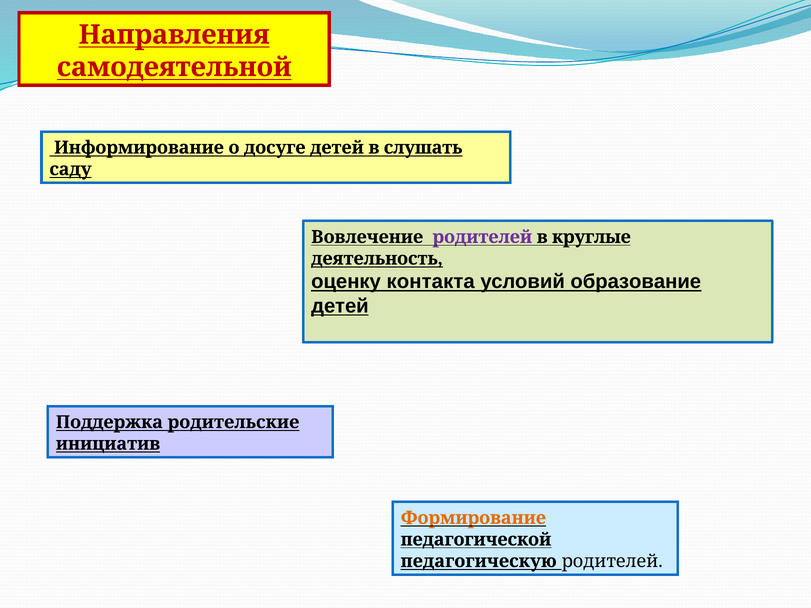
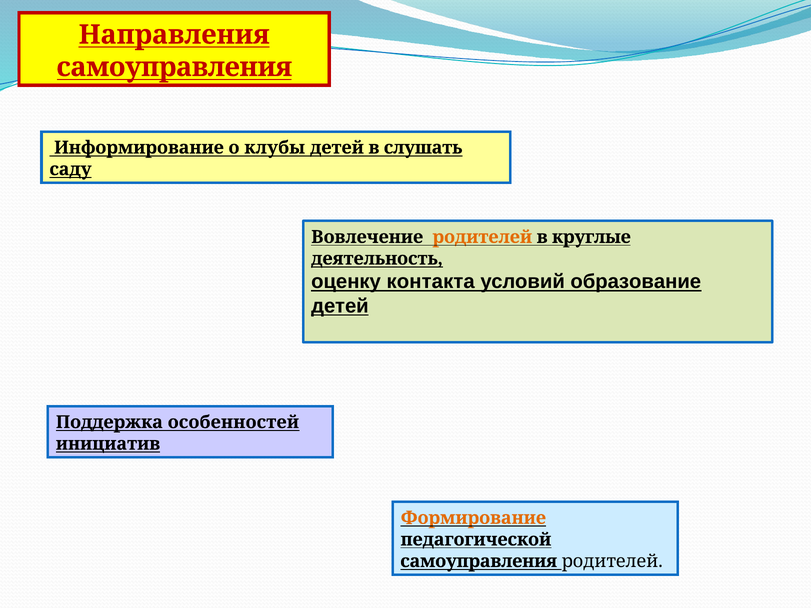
самодеятельной at (174, 67): самодеятельной -> самоуправления
досуге: досуге -> клубы
родителей at (482, 237) colour: purple -> orange
родительские: родительские -> особенностей
педагогическую at (479, 561): педагогическую -> самоуправления
